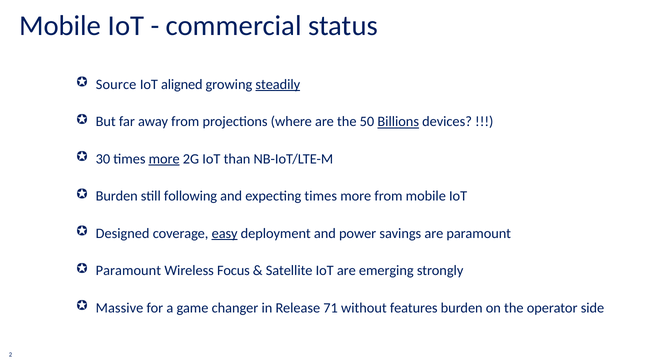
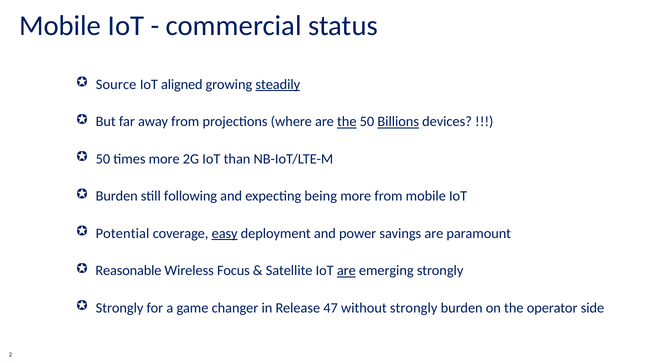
the at (347, 122) underline: none -> present
30 at (103, 159): 30 -> 50
more at (164, 159) underline: present -> none
expecting times: times -> being
Designed: Designed -> Potential
Paramount at (128, 271): Paramount -> Reasonable
are at (346, 271) underline: none -> present
Massive at (120, 308): Massive -> Strongly
71: 71 -> 47
without features: features -> strongly
